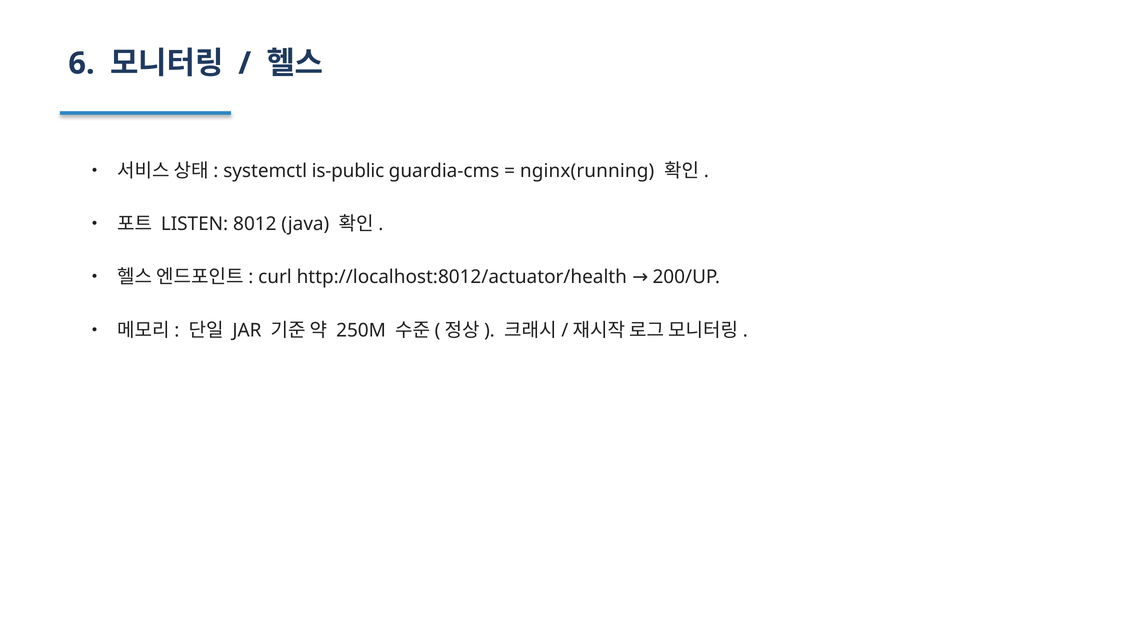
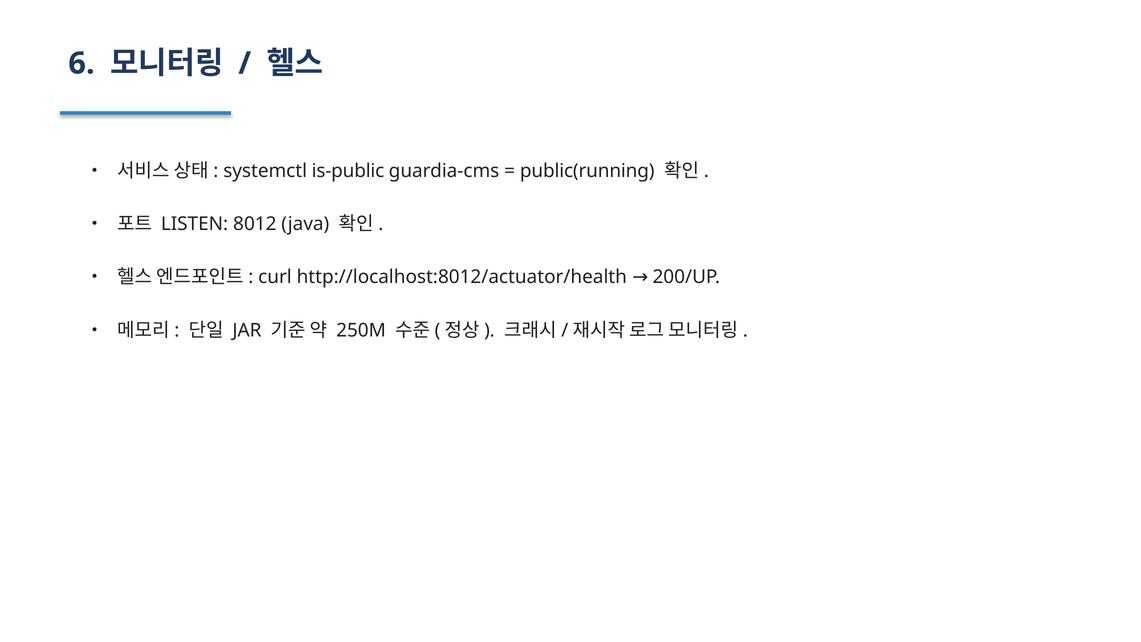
nginx(running: nginx(running -> public(running
